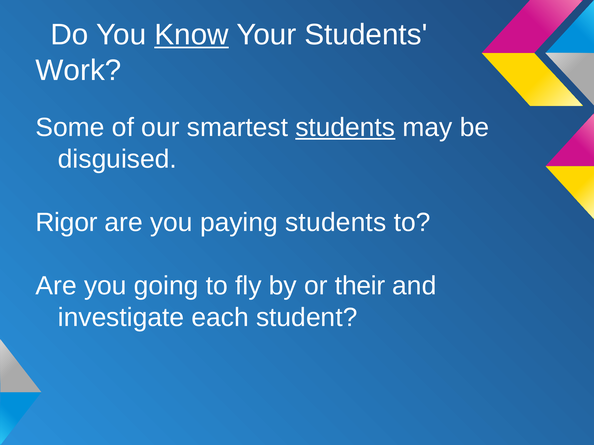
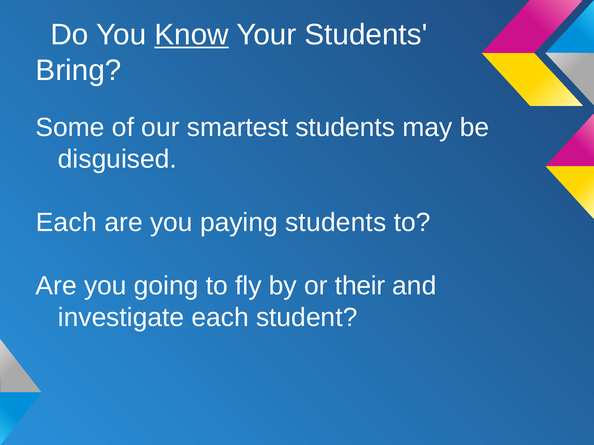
Work: Work -> Bring
students at (345, 128) underline: present -> none
Rigor at (67, 223): Rigor -> Each
